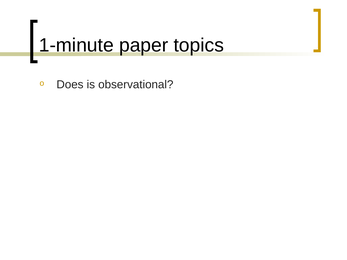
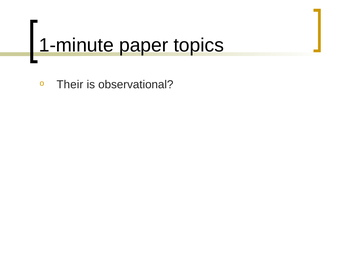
Does: Does -> Their
